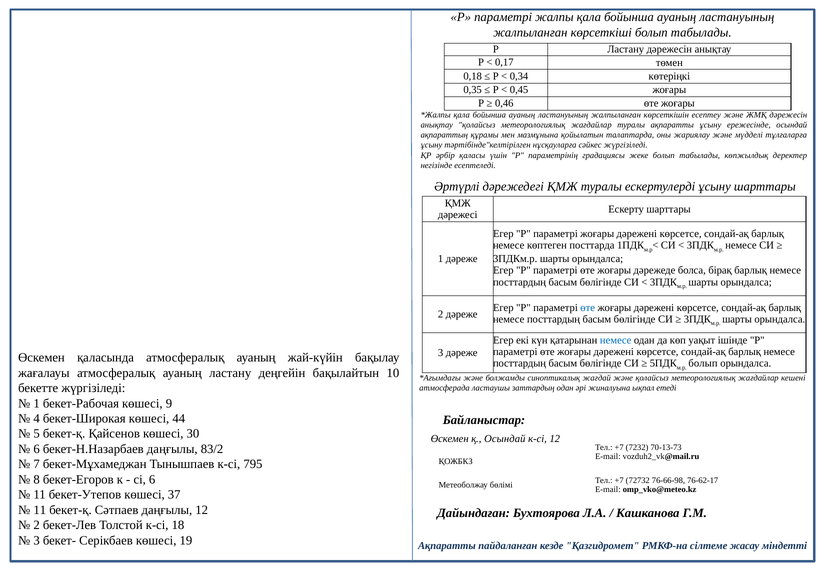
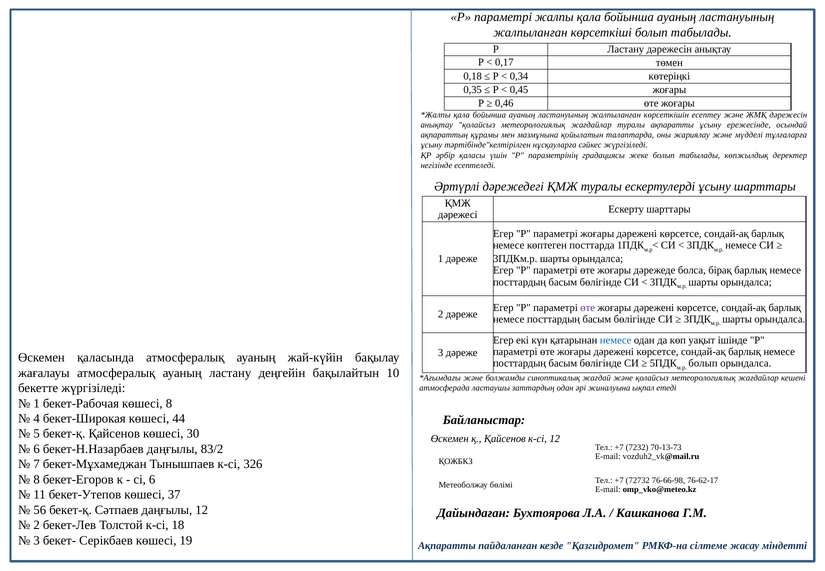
өте at (588, 308) colour: blue -> purple
көшесі 9: 9 -> 8
қ Осындай: Осындай -> Қайсенов
795: 795 -> 326
11 at (40, 510): 11 -> 56
